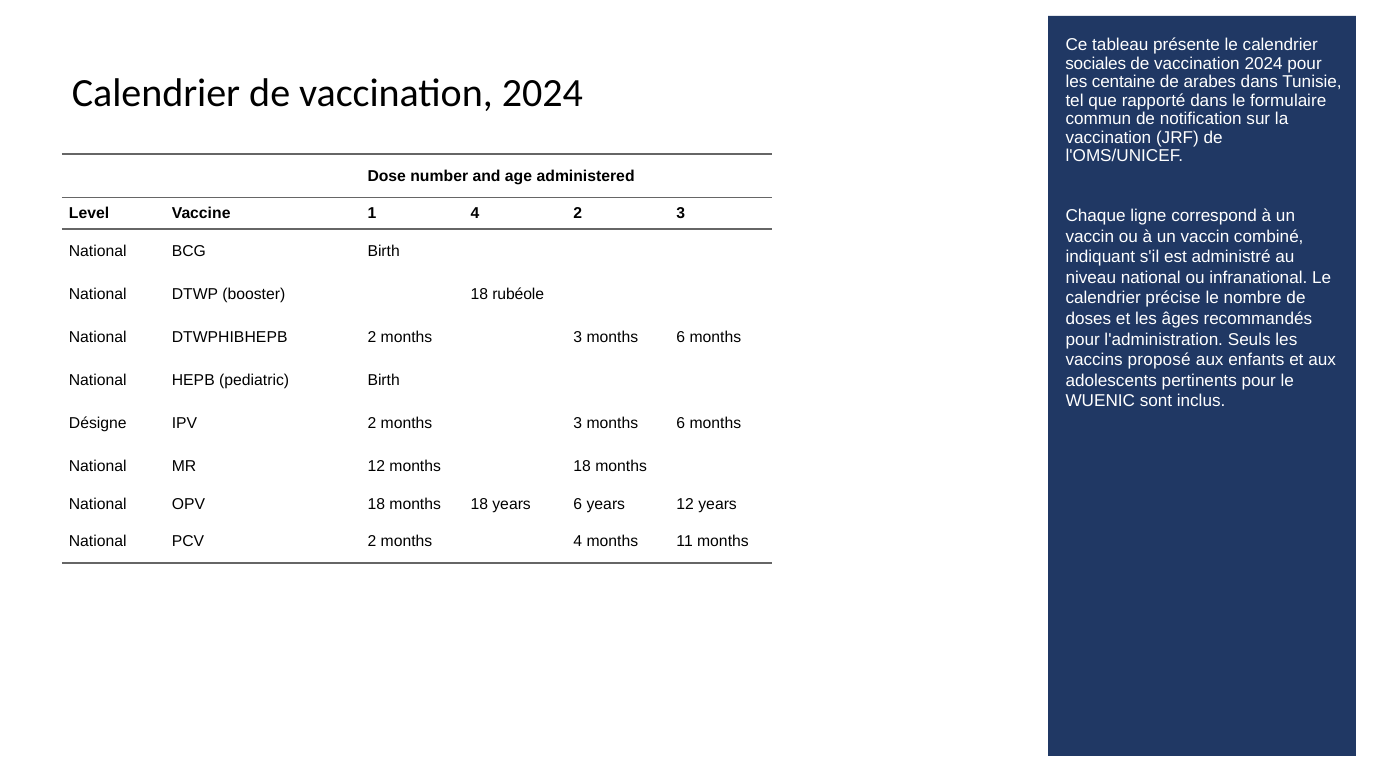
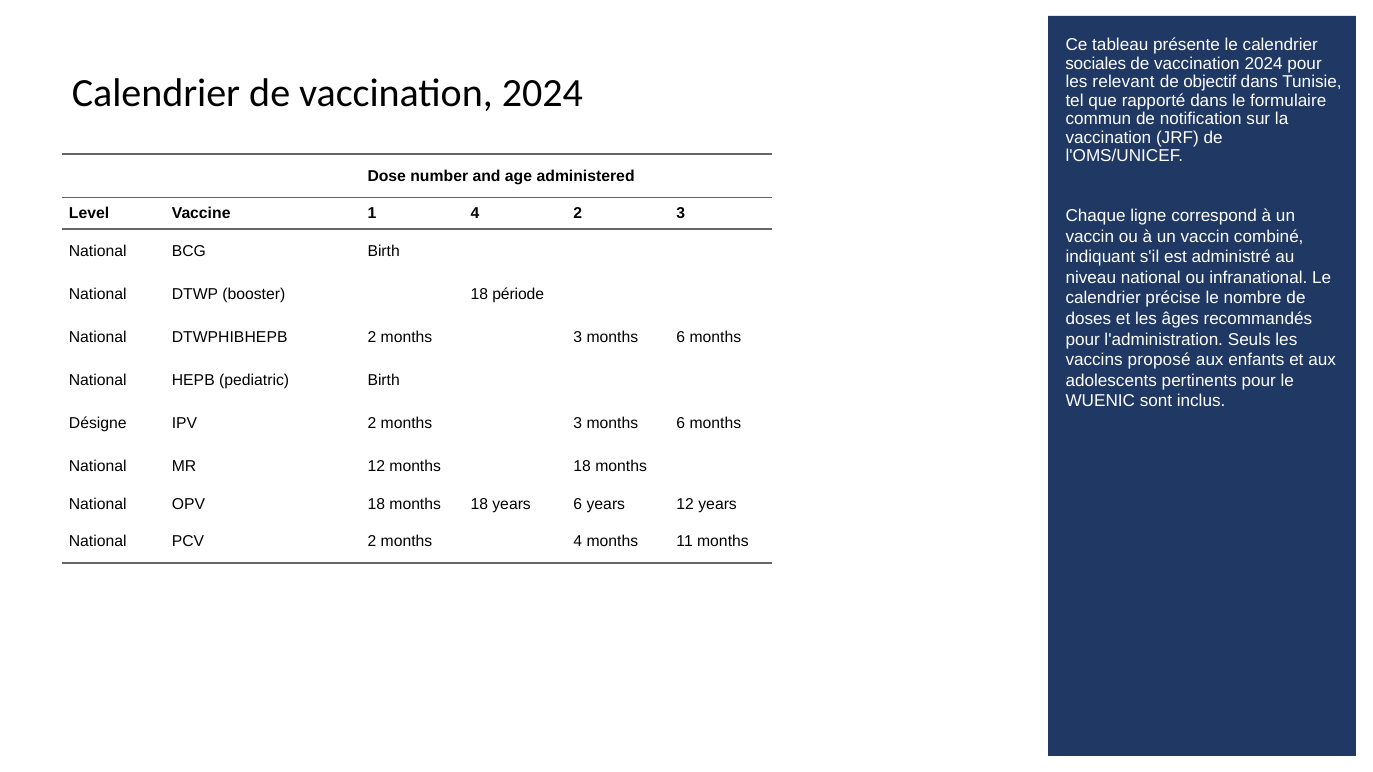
centaine: centaine -> relevant
arabes: arabes -> objectif
rubéole: rubéole -> période
